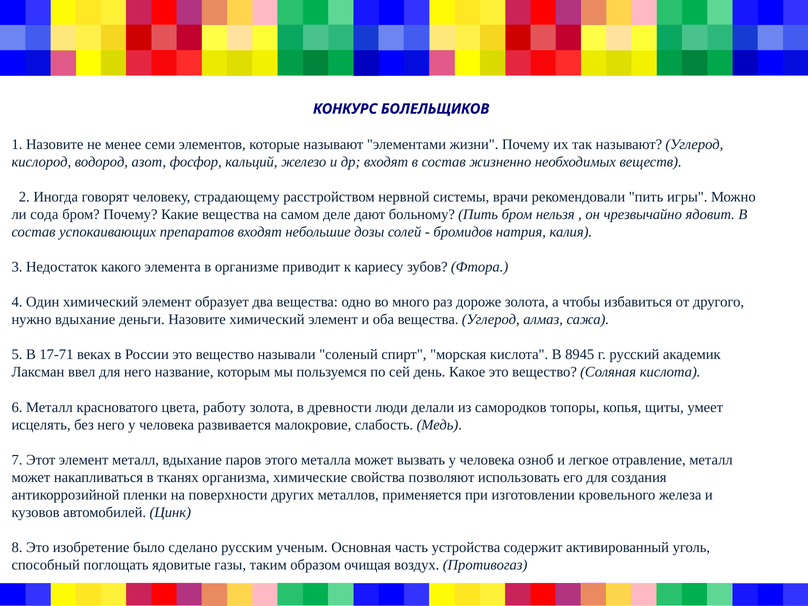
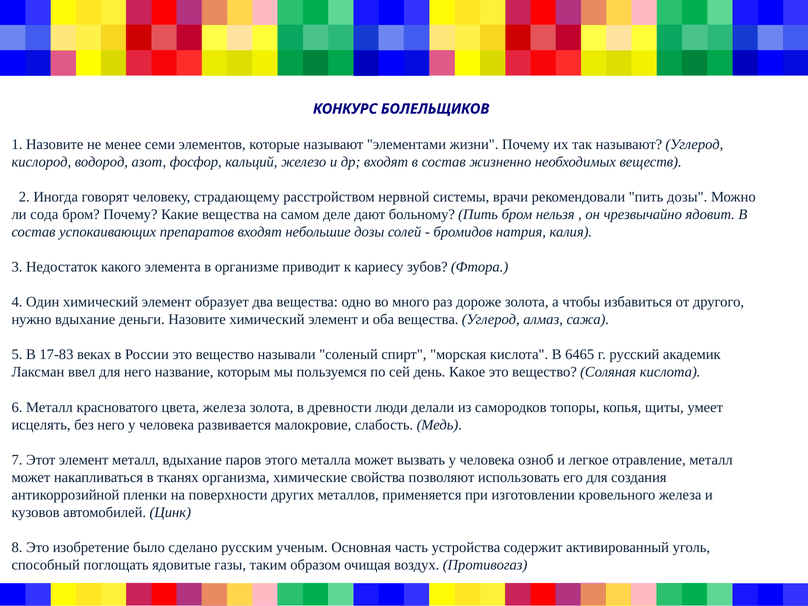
пить игры: игры -> дозы
17-71: 17-71 -> 17-83
8945: 8945 -> 6465
цвета работу: работу -> железа
